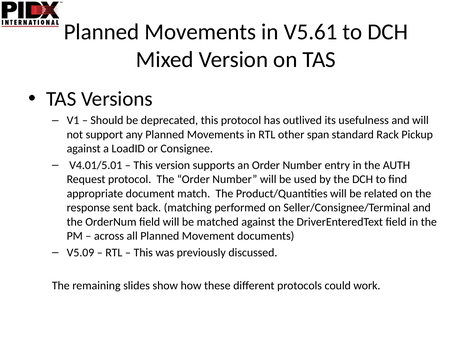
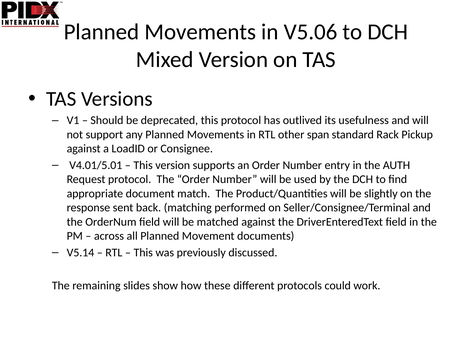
V5.61: V5.61 -> V5.06
related: related -> slightly
V5.09: V5.09 -> V5.14
